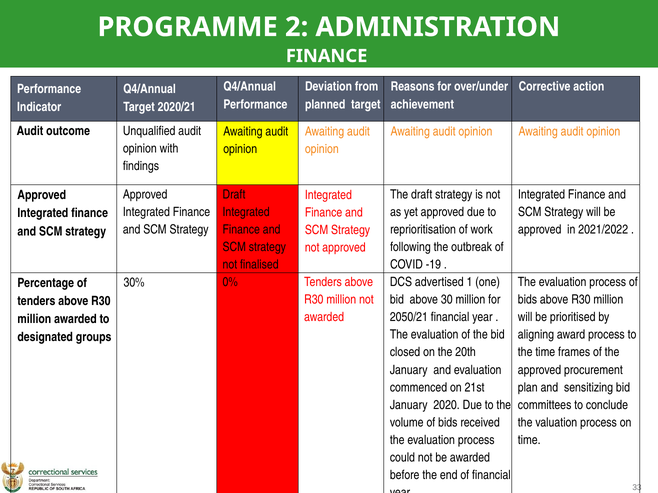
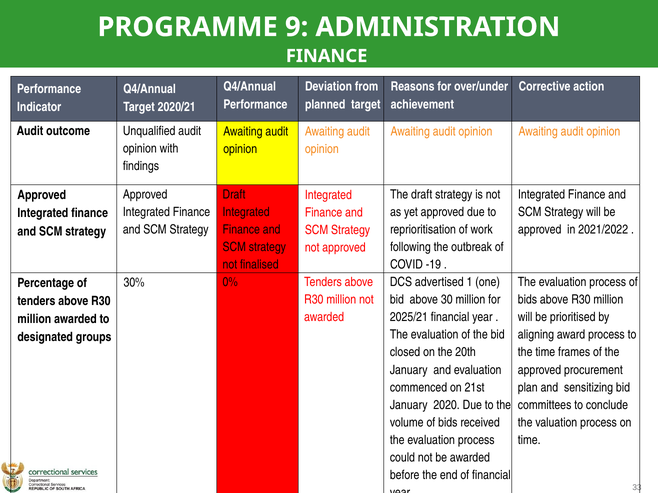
2: 2 -> 9
2050/21: 2050/21 -> 2025/21
